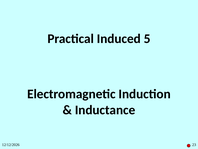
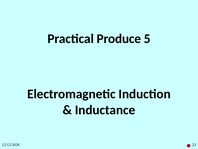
Induced: Induced -> Produce
